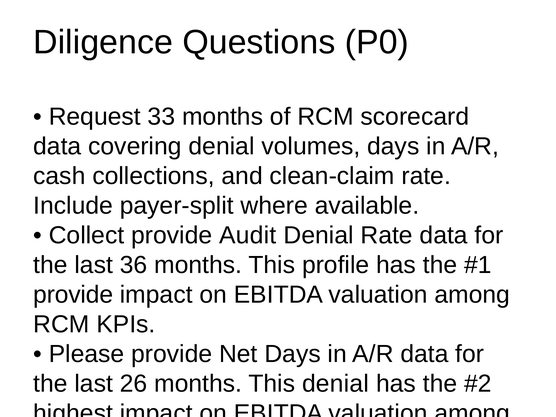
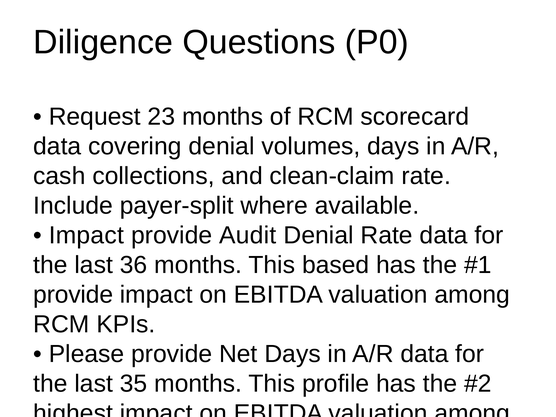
33: 33 -> 23
Collect at (87, 235): Collect -> Impact
profile: profile -> based
26: 26 -> 35
This denial: denial -> profile
